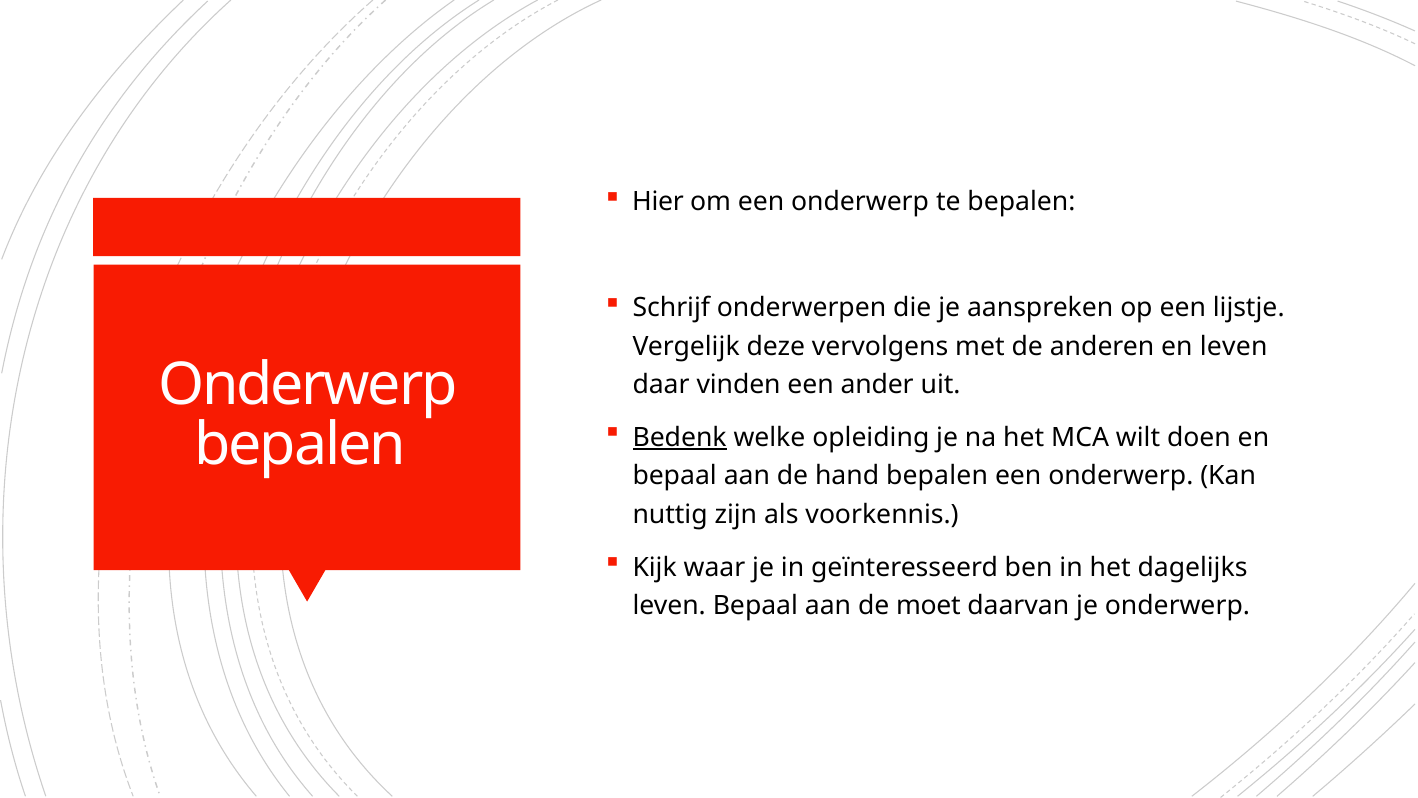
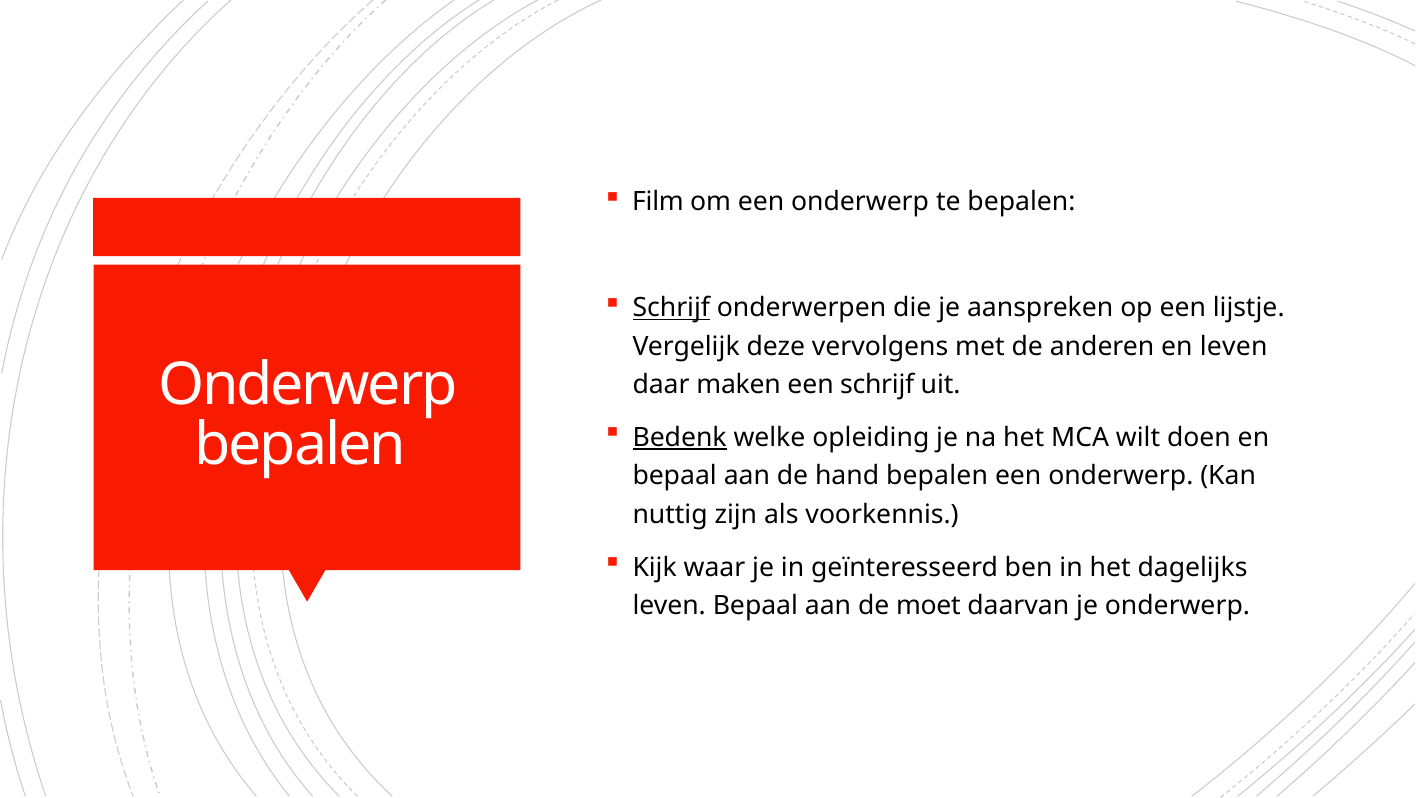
Hier: Hier -> Film
Schrijf at (671, 308) underline: none -> present
vinden: vinden -> maken
een ander: ander -> schrijf
